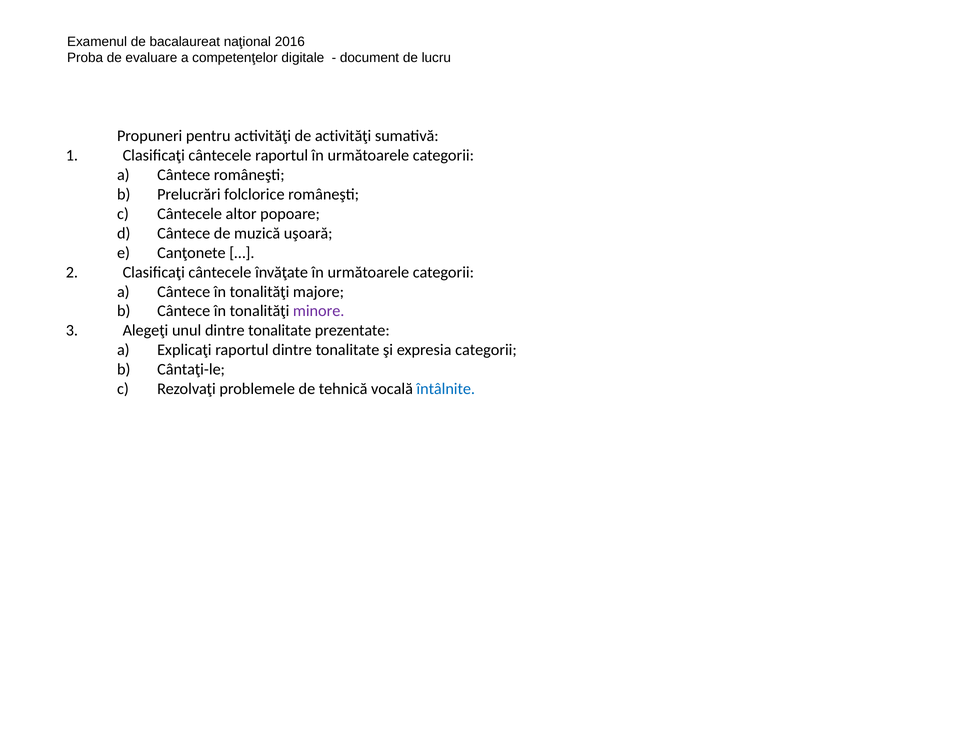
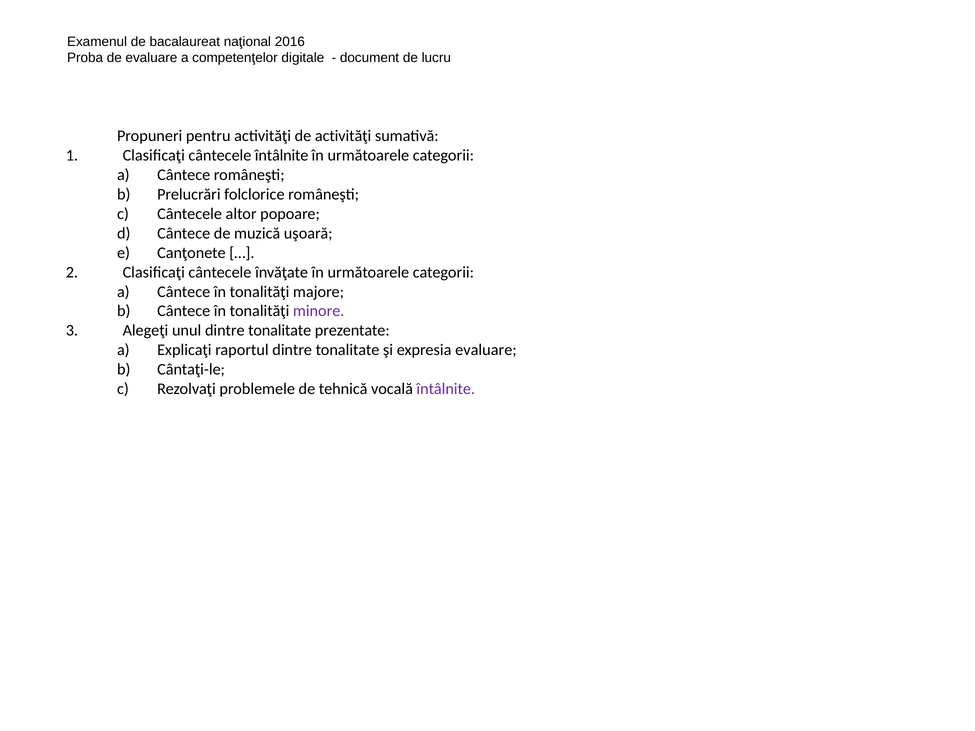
cântecele raportul: raportul -> întâlnite
expresia categorii: categorii -> evaluare
întâlnite at (446, 389) colour: blue -> purple
